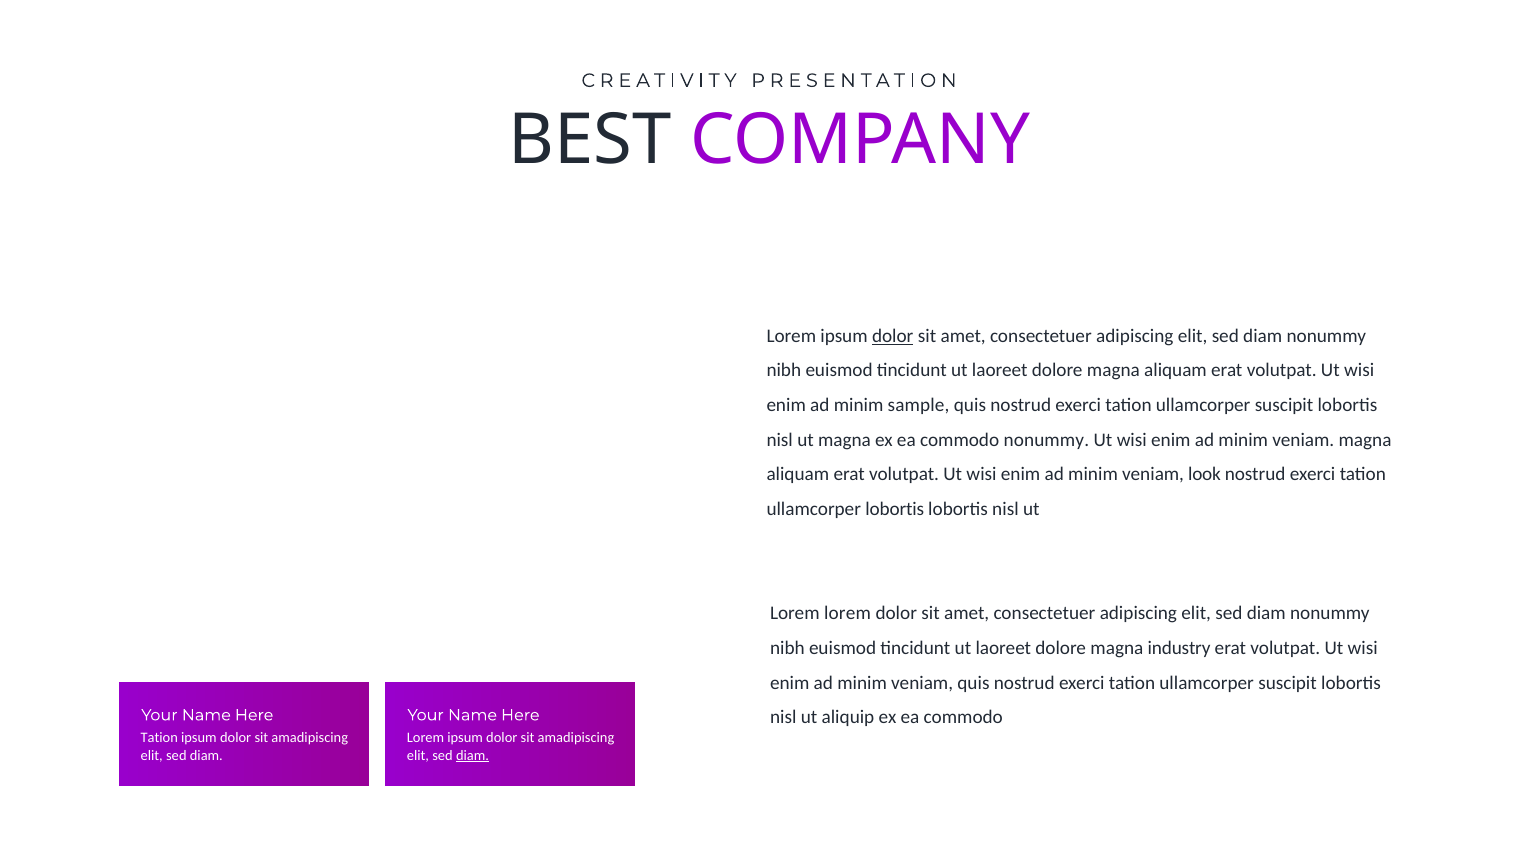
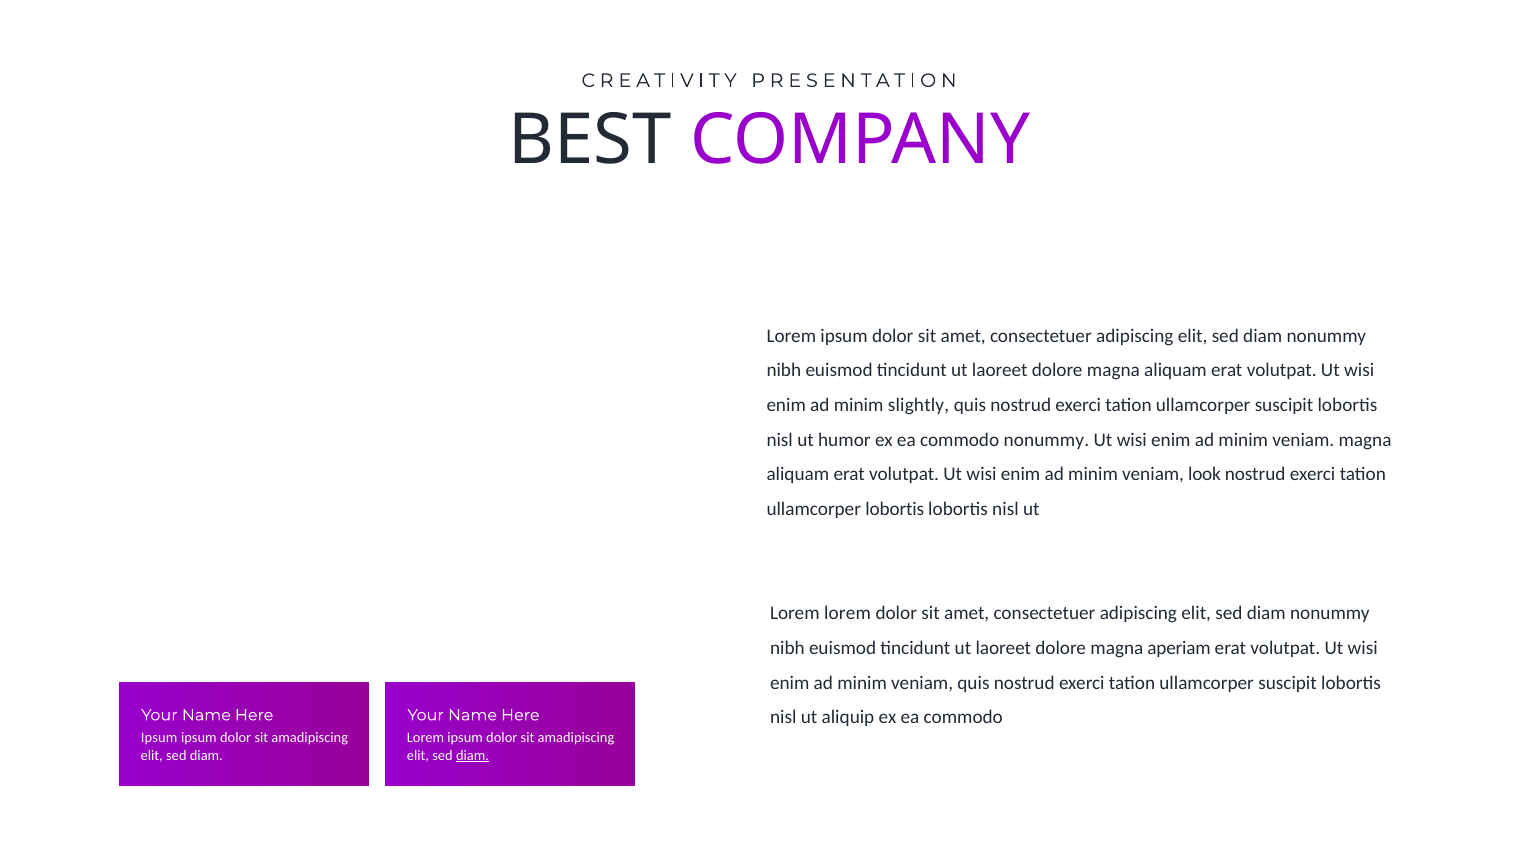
dolor at (893, 336) underline: present -> none
sample: sample -> slightly
ut magna: magna -> humor
industry: industry -> aperiam
Tation at (159, 738): Tation -> Ipsum
